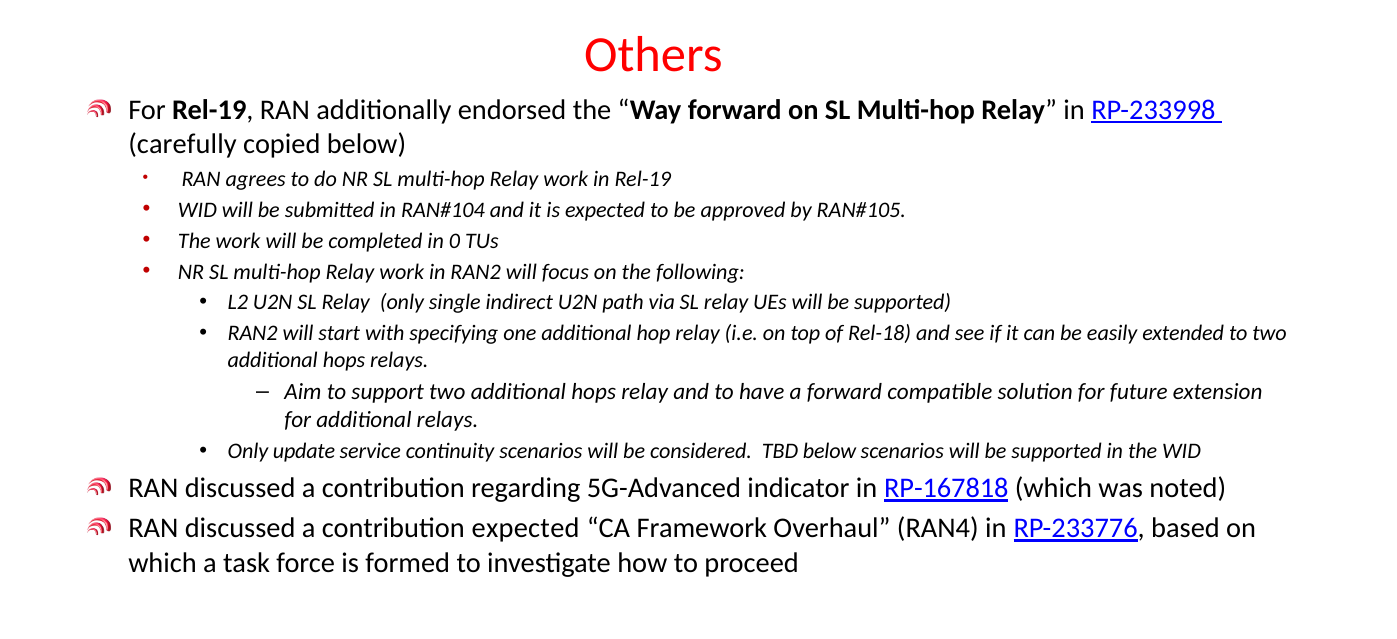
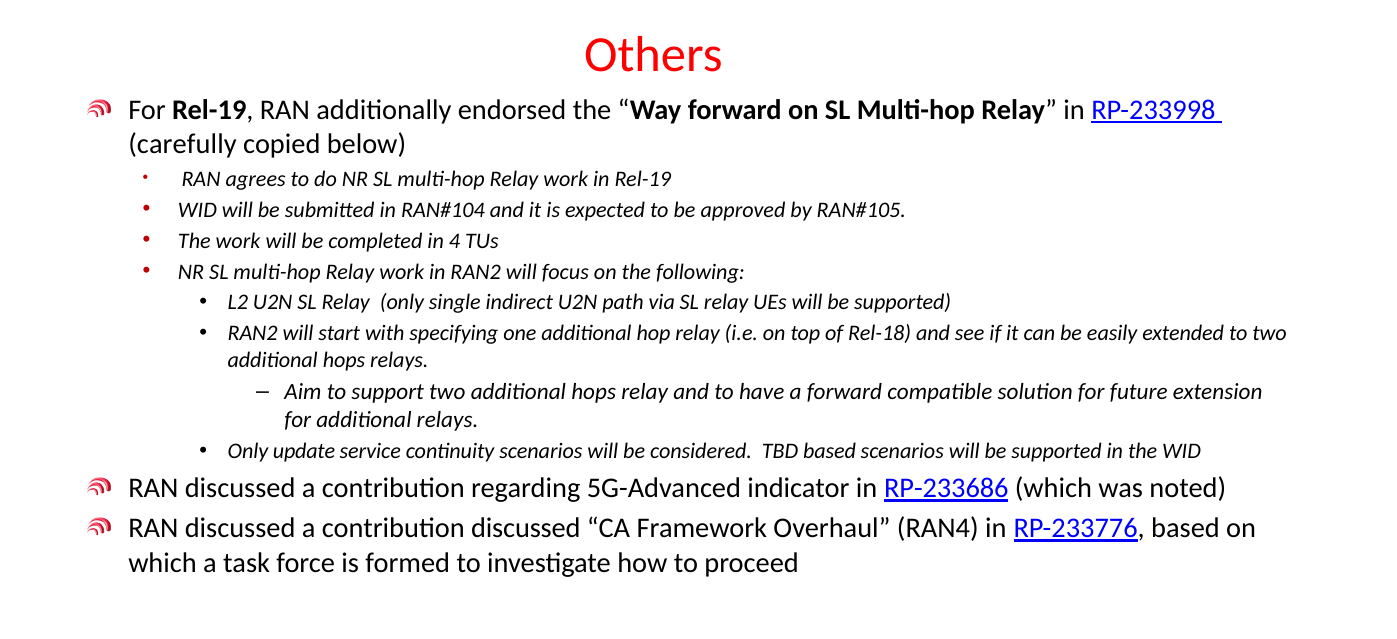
0: 0 -> 4
TBD below: below -> based
RP-167818: RP-167818 -> RP-233686
contribution expected: expected -> discussed
